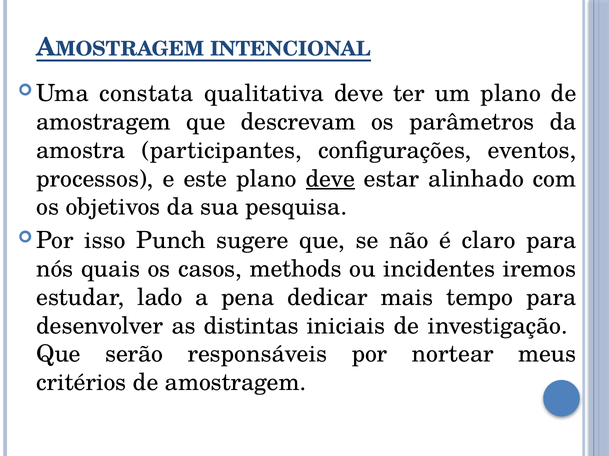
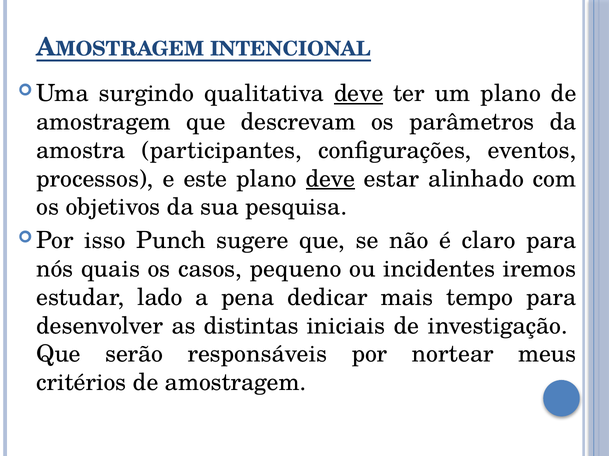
constata: constata -> surgindo
deve at (359, 94) underline: none -> present
methods: methods -> pequeno
